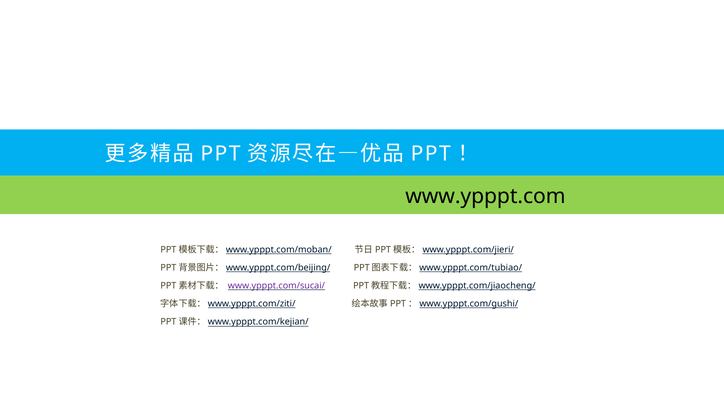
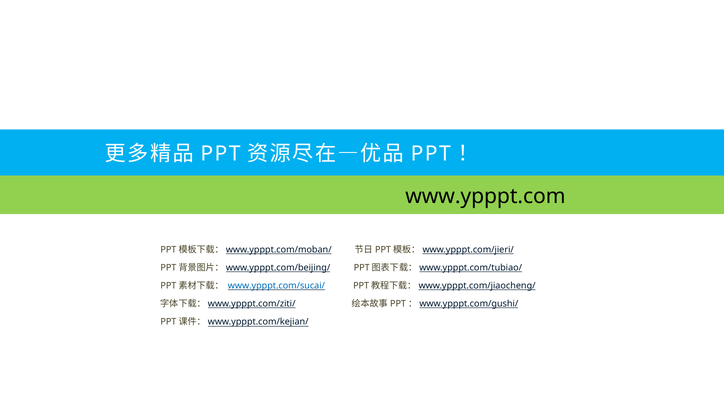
www.ypppt.com/sucai/ colour: purple -> blue
